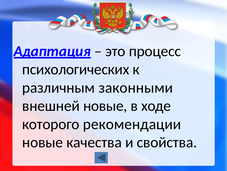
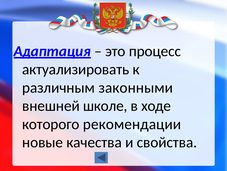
психологических: психологических -> актуализировать
внешней новые: новые -> школе
